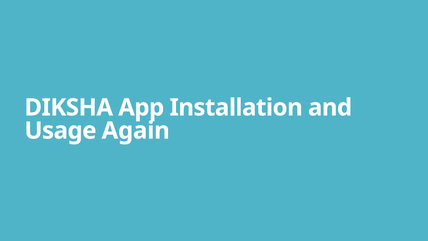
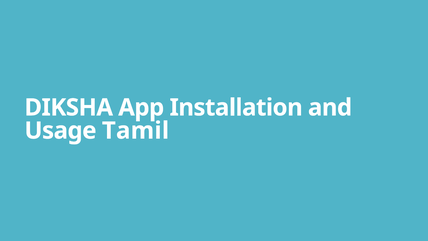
Again: Again -> Tamil
